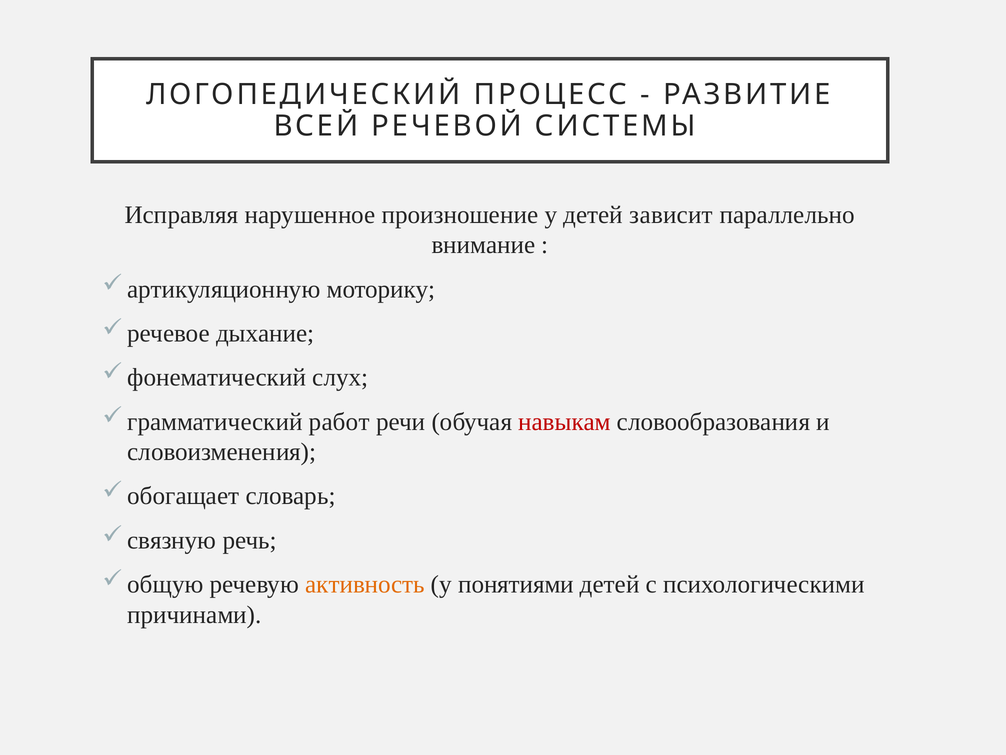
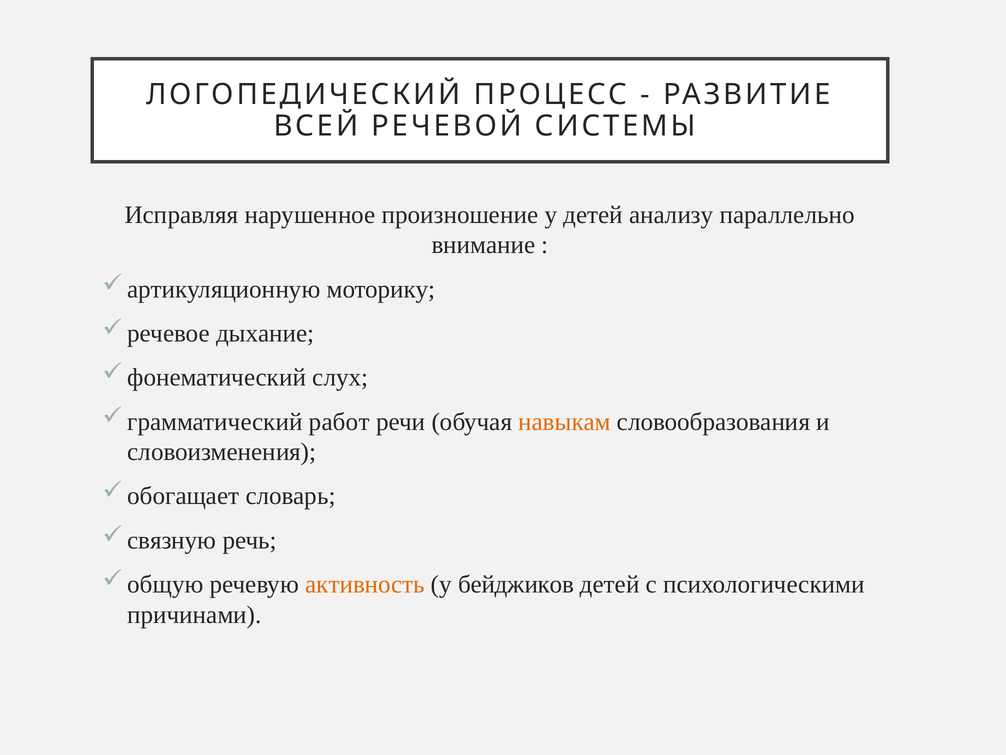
зависит: зависит -> анализу
навыкам colour: red -> orange
понятиями: понятиями -> бейджиков
